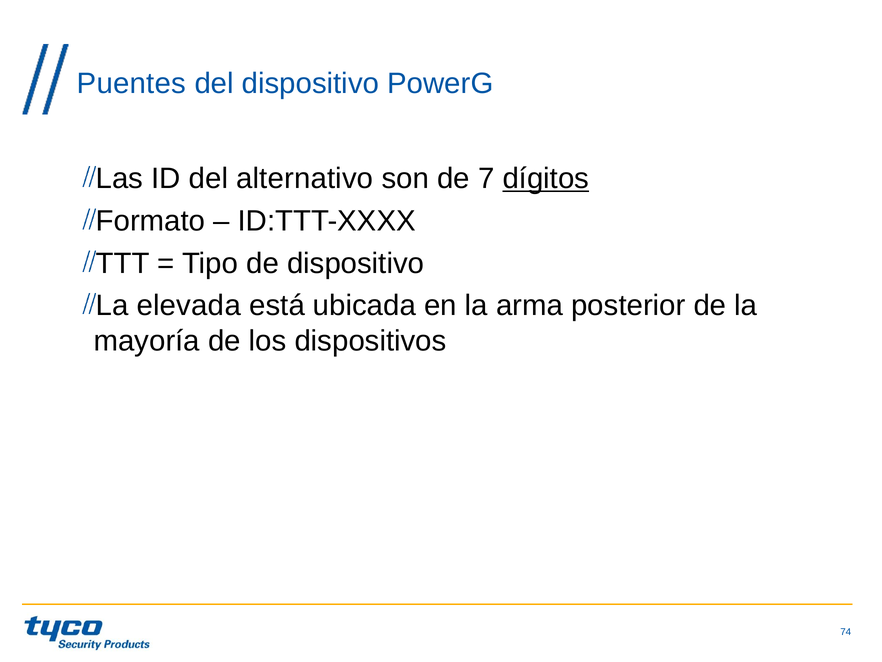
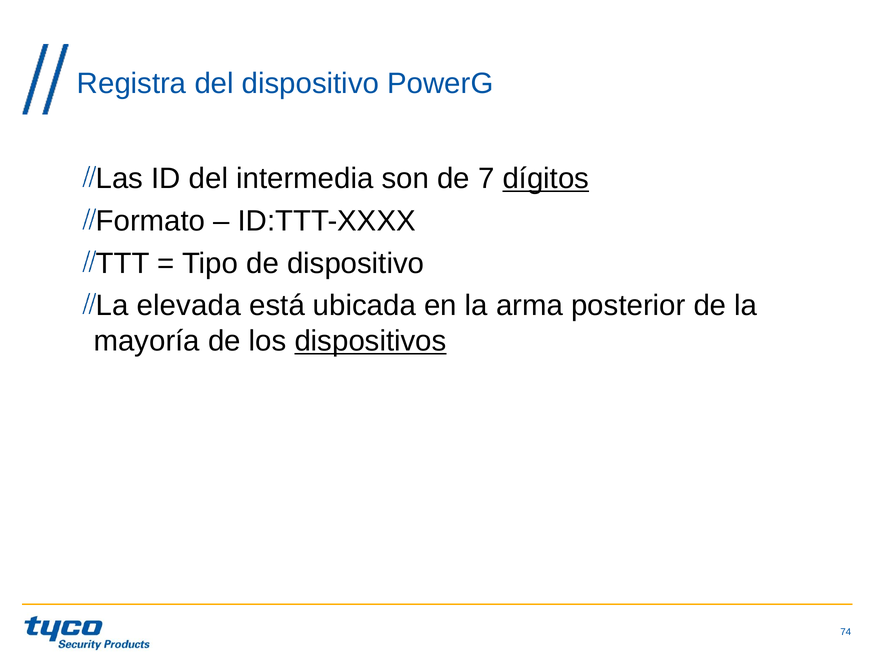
Puentes: Puentes -> Registra
alternativo: alternativo -> intermedia
dispositivos underline: none -> present
